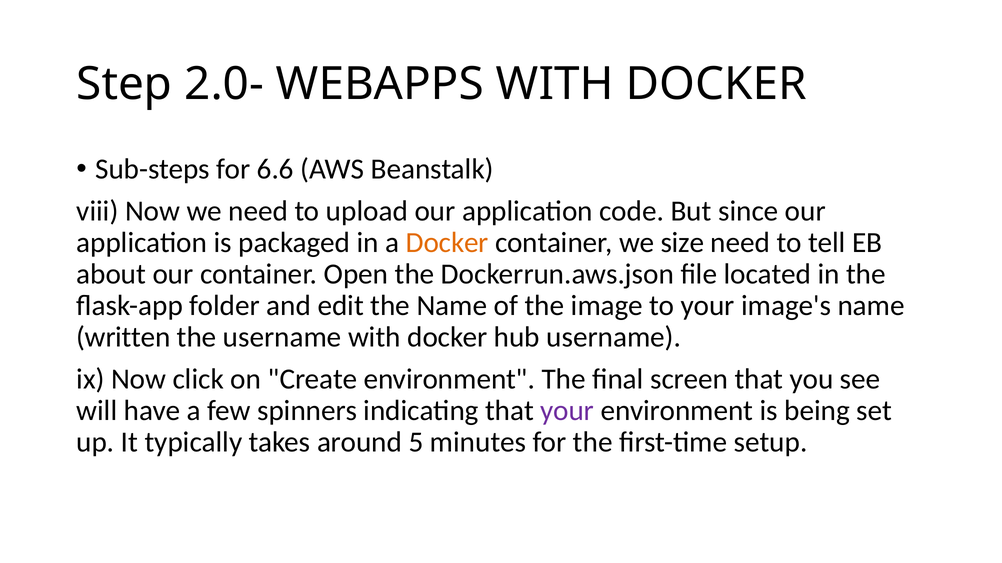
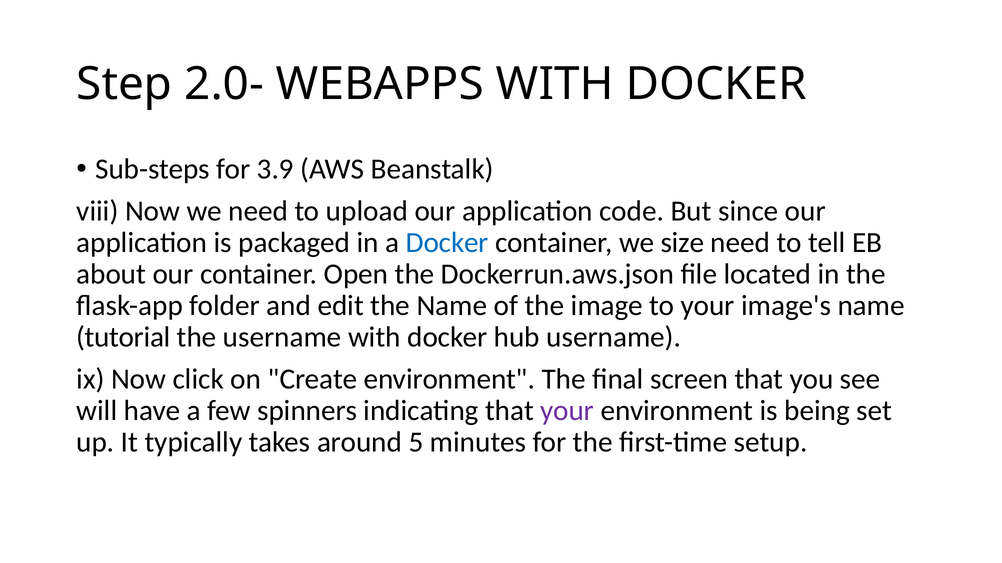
6.6: 6.6 -> 3.9
Docker at (447, 243) colour: orange -> blue
written: written -> tutorial
